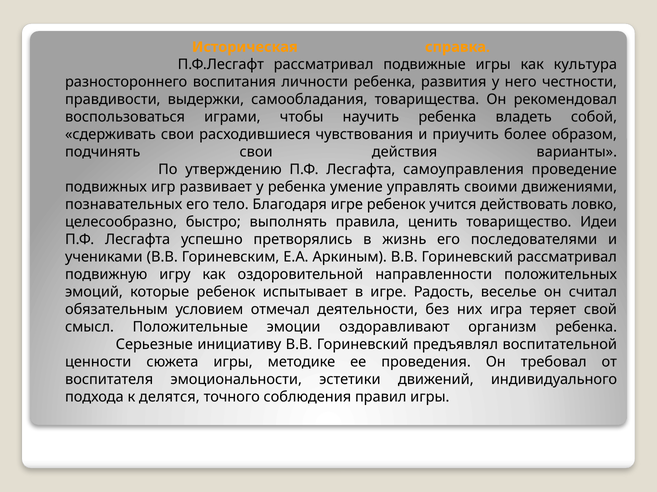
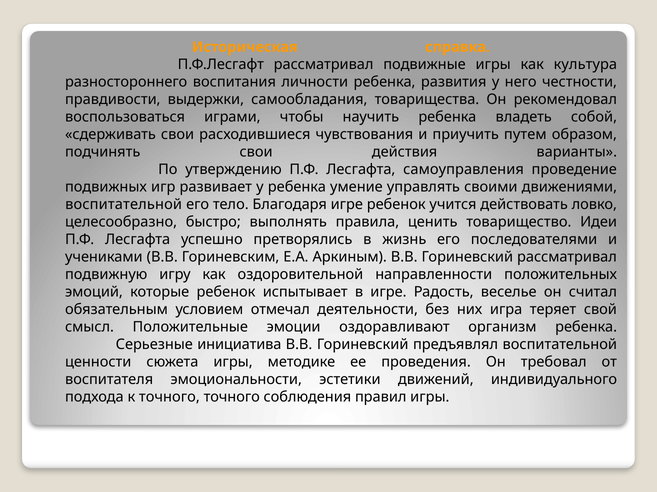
более: более -> путем
познавательных at (124, 205): познавательных -> воспитательной
инициативу: инициативу -> инициатива
к делятся: делятся -> точного
